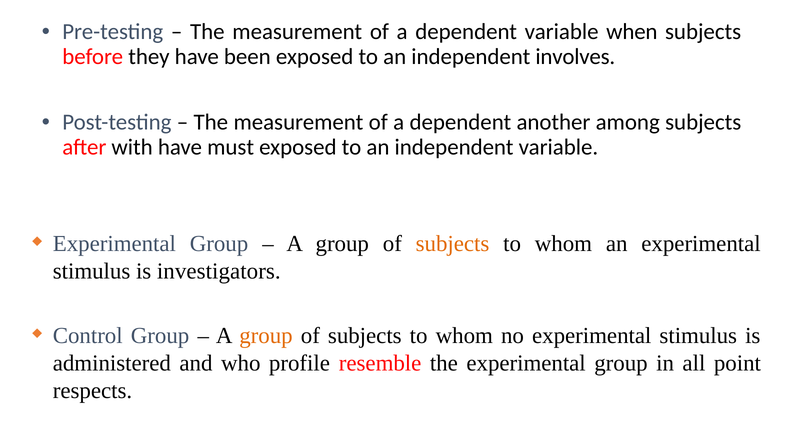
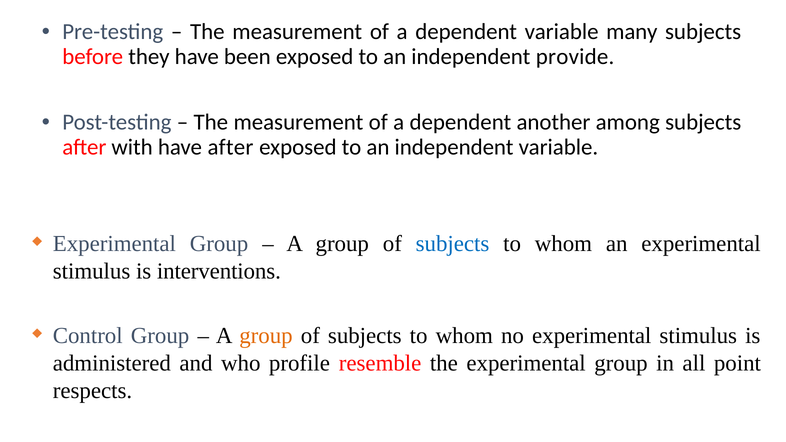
when: when -> many
involves: involves -> provide
have must: must -> after
subjects at (452, 244) colour: orange -> blue
investigators: investigators -> interventions
